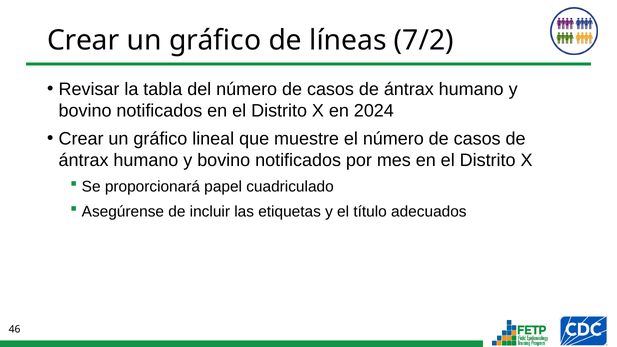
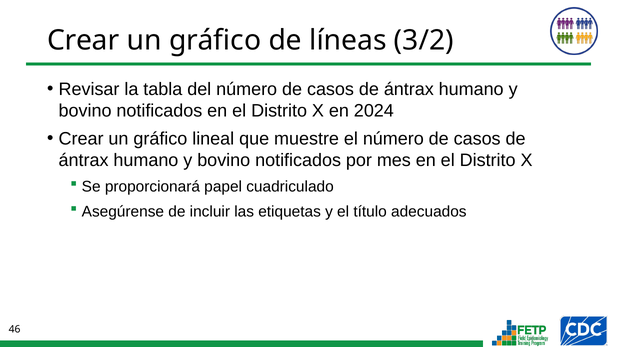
7/2: 7/2 -> 3/2
